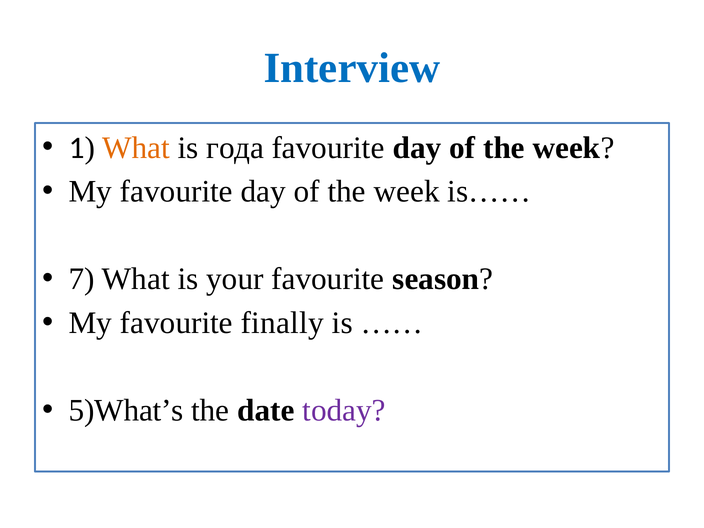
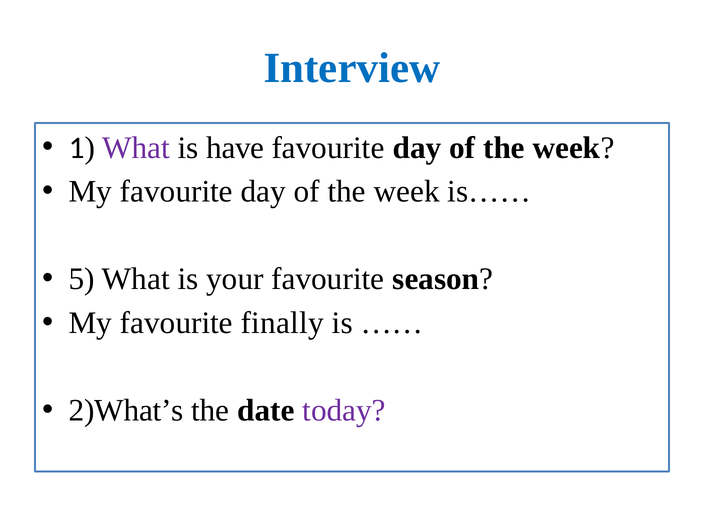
What at (136, 148) colour: orange -> purple
года: года -> have
7: 7 -> 5
5)What’s: 5)What’s -> 2)What’s
